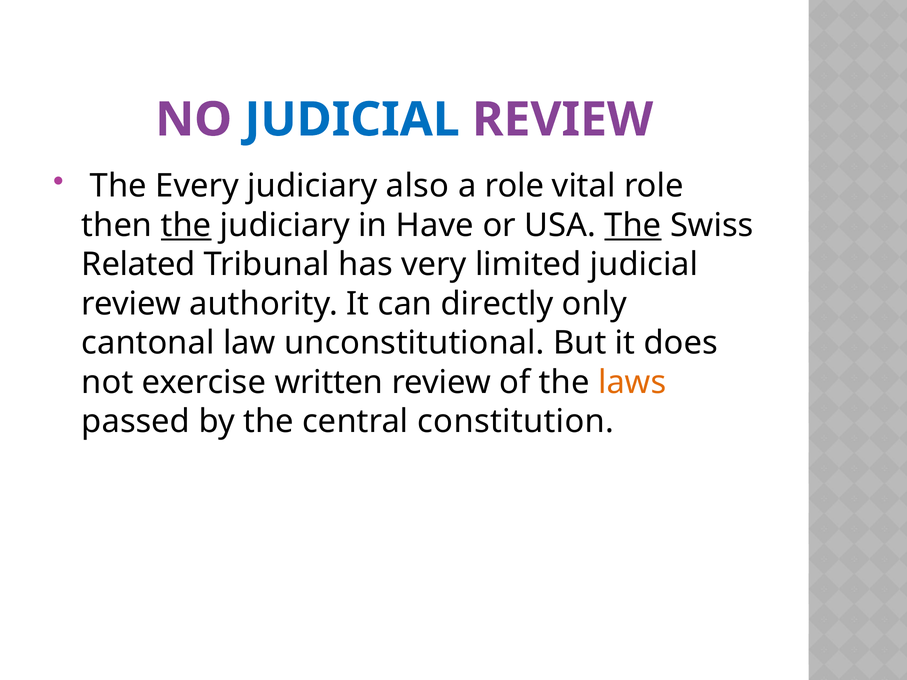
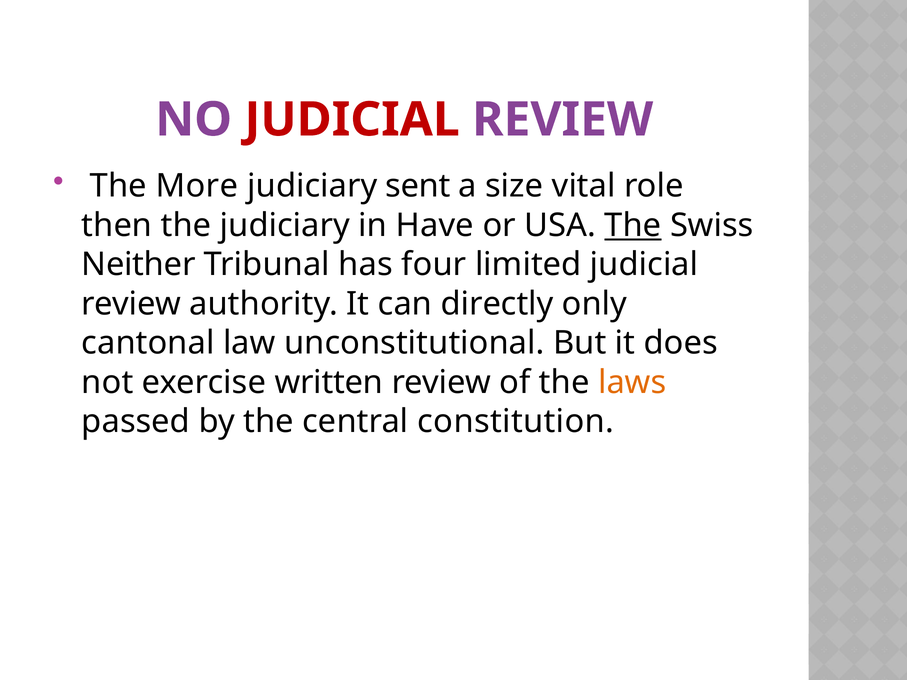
JUDICIAL at (352, 120) colour: blue -> red
Every: Every -> More
also: also -> sent
a role: role -> size
the at (186, 225) underline: present -> none
Related: Related -> Neither
very: very -> four
